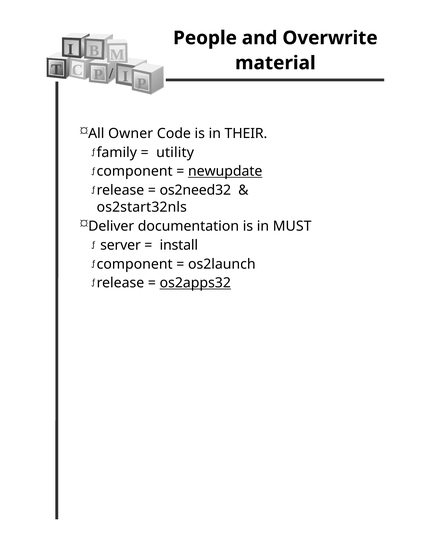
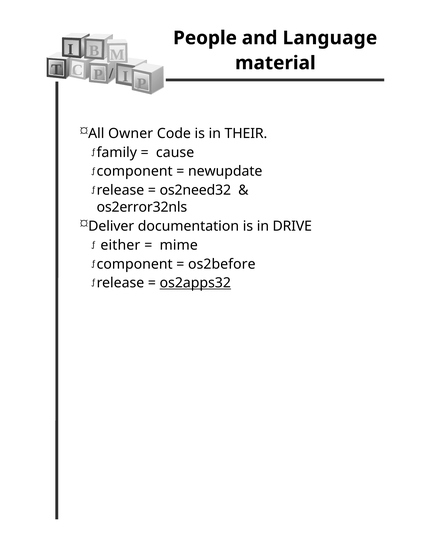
Overwrite: Overwrite -> Language
utility: utility -> cause
newupdate underline: present -> none
os2start32nls: os2start32nls -> os2error32nls
MUST: MUST -> DRIVE
server: server -> either
install: install -> mime
os2launch: os2launch -> os2before
